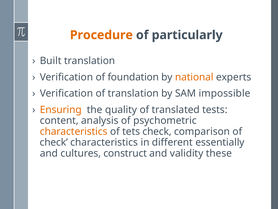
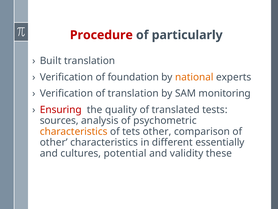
Procedure colour: orange -> red
impossible: impossible -> monitoring
Ensuring colour: orange -> red
content: content -> sources
tets check: check -> other
check at (54, 142): check -> other
construct: construct -> potential
